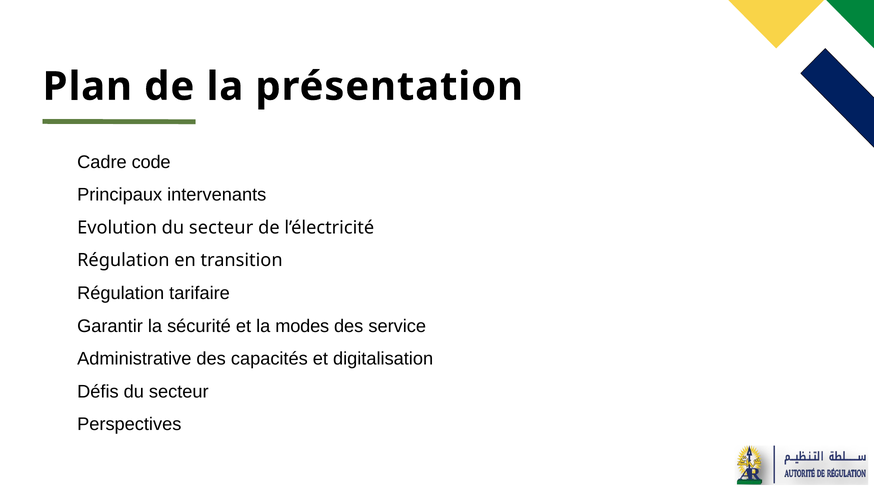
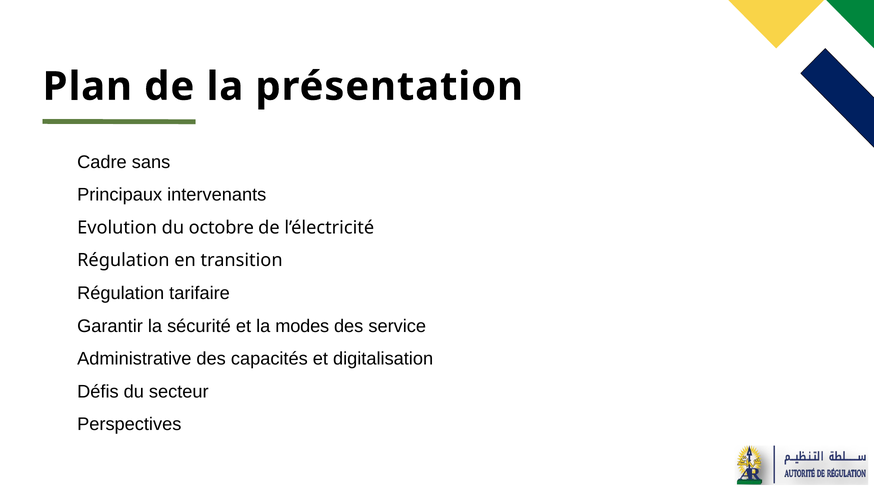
code: code -> sans
Evolution du secteur: secteur -> octobre
